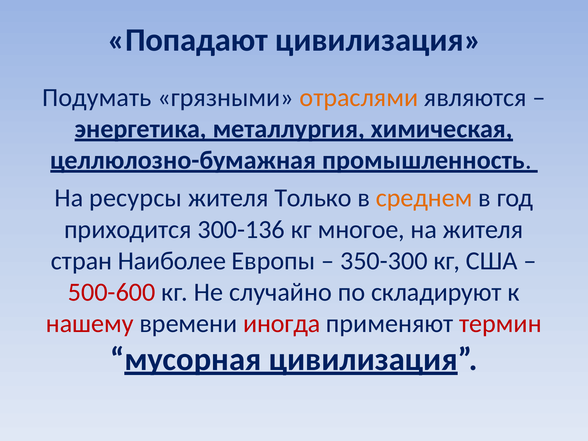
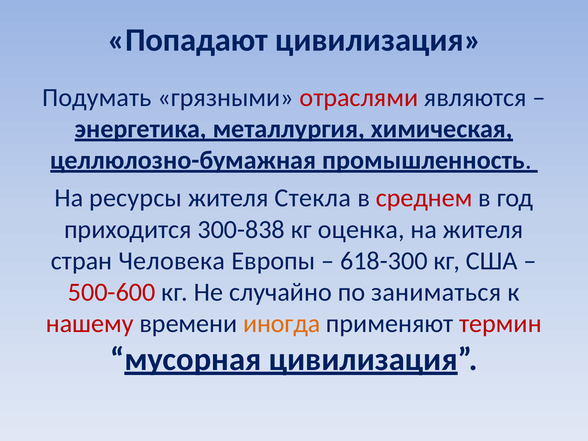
отраслями colour: orange -> red
Только: Только -> Стекла
среднем colour: orange -> red
300-136: 300-136 -> 300-838
многое: многое -> оценка
Наиболее: Наиболее -> Человека
350-300: 350-300 -> 618-300
складируют: складируют -> заниматься
иногда colour: red -> orange
